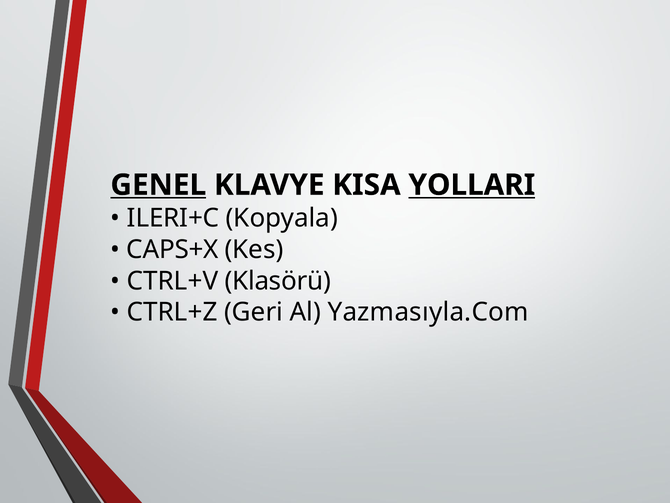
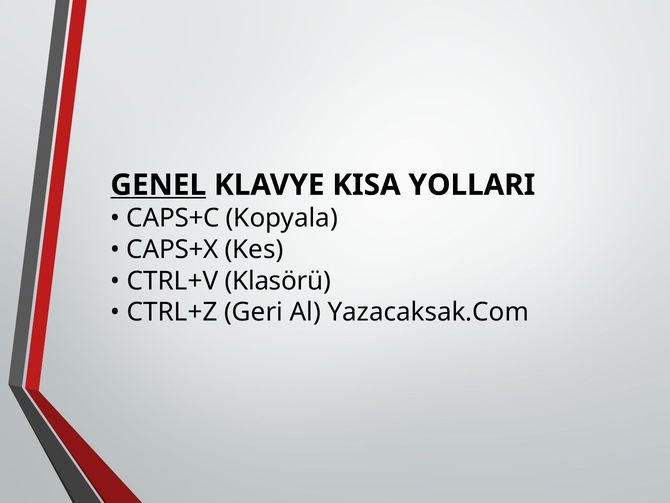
YOLLARI underline: present -> none
ILERI+C: ILERI+C -> CAPS+C
Yazmasıyla.Com: Yazmasıyla.Com -> Yazacaksak.Com
